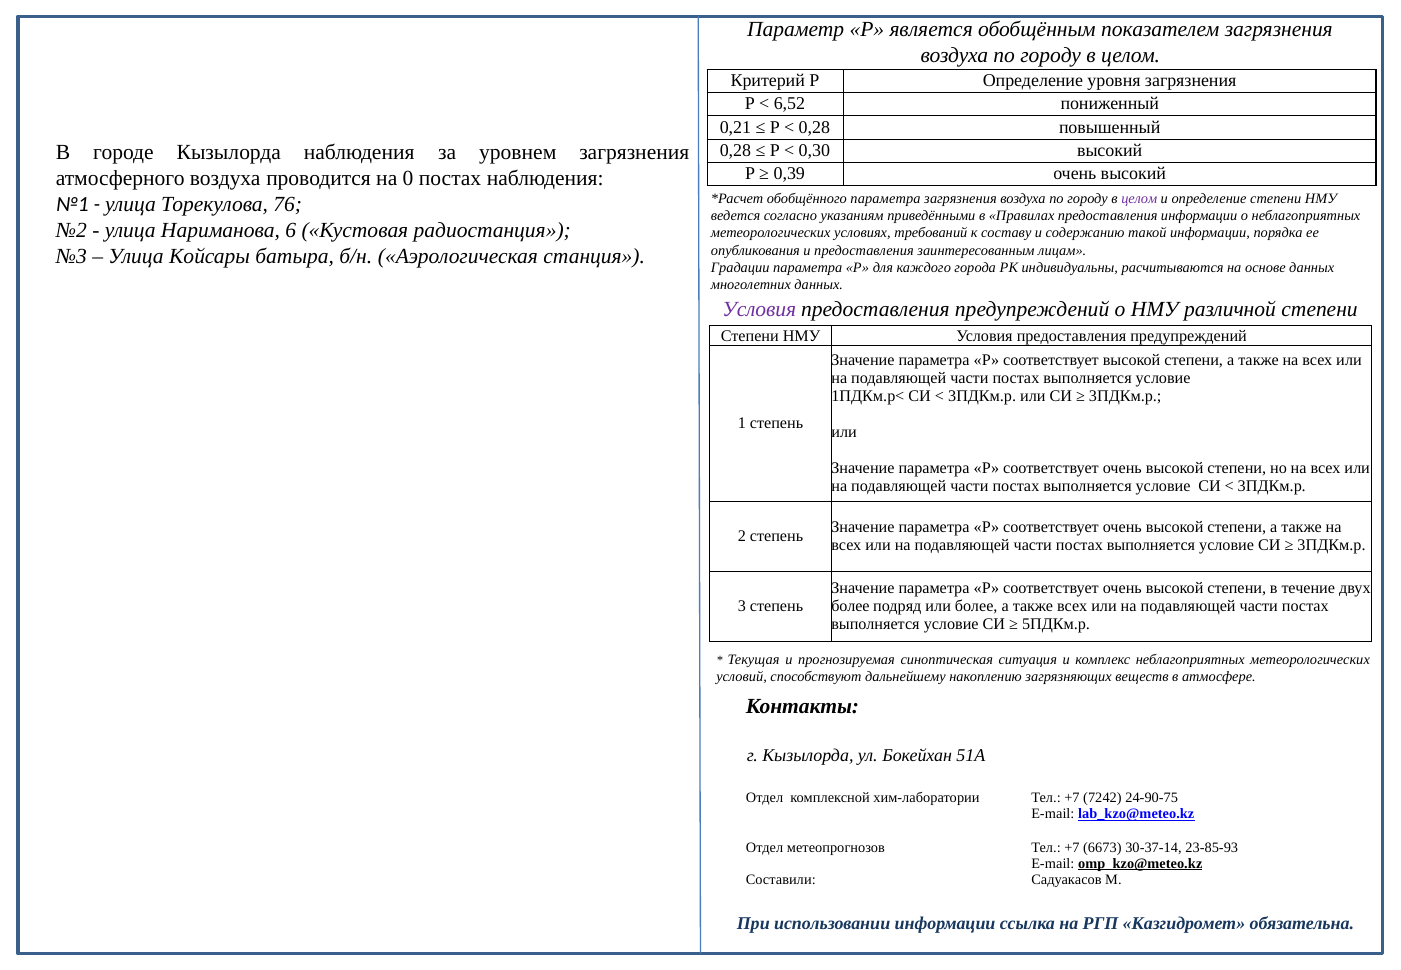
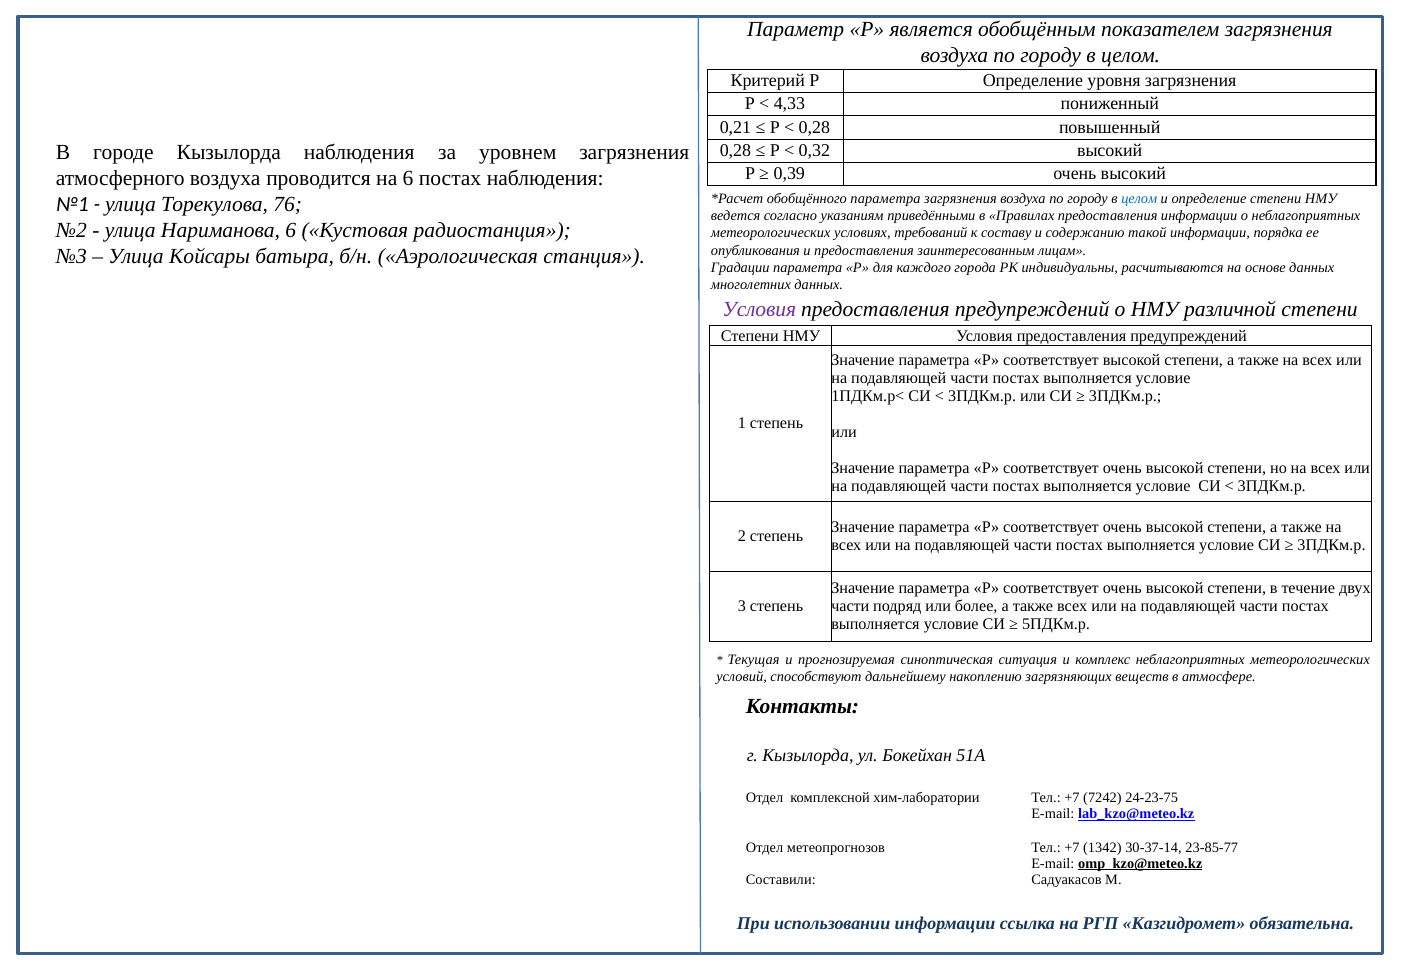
6,52: 6,52 -> 4,33
0,30: 0,30 -> 0,32
на 0: 0 -> 6
целом at (1139, 199) colour: purple -> blue
более at (850, 606): более -> части
24-90-75: 24-90-75 -> 24-23-75
6673: 6673 -> 1342
23-85-93: 23-85-93 -> 23-85-77
